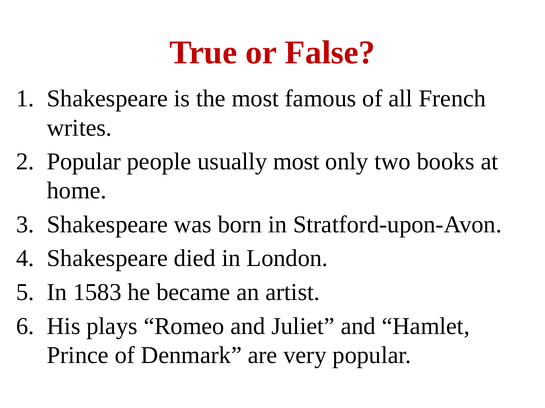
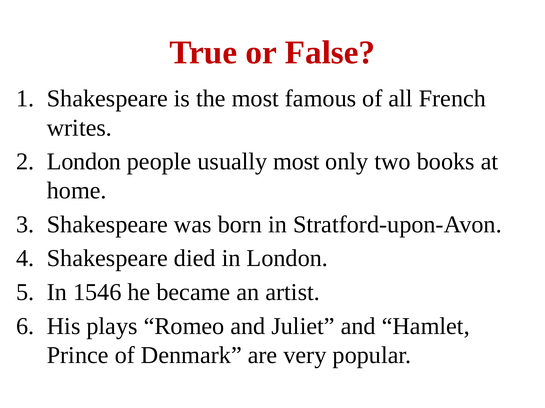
Popular at (84, 162): Popular -> London
1583: 1583 -> 1546
